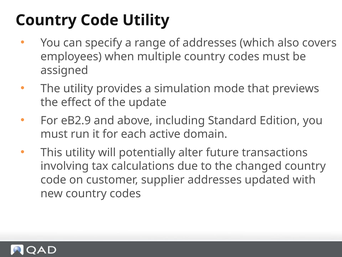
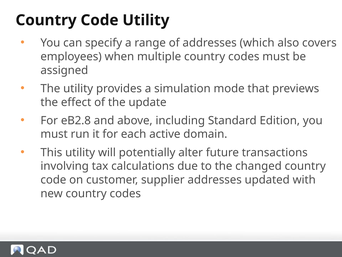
eB2.9: eB2.9 -> eB2.8
